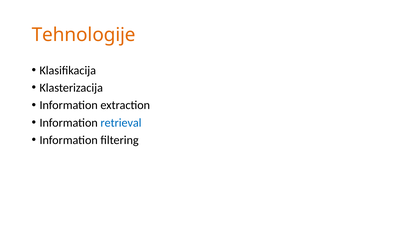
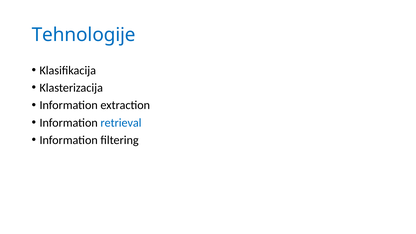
Tehnologije colour: orange -> blue
